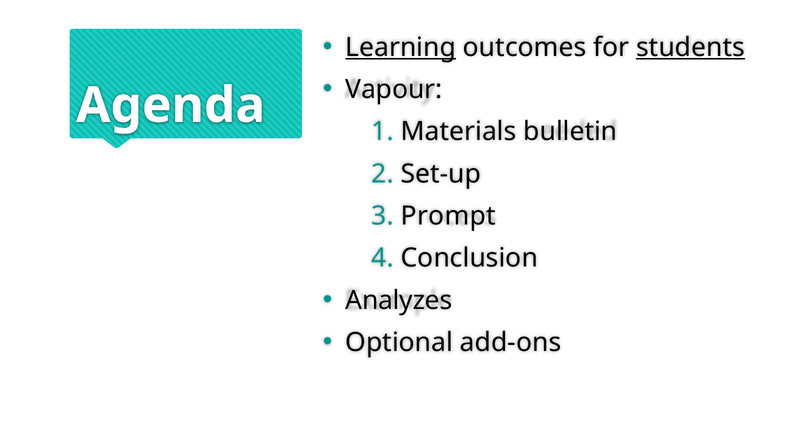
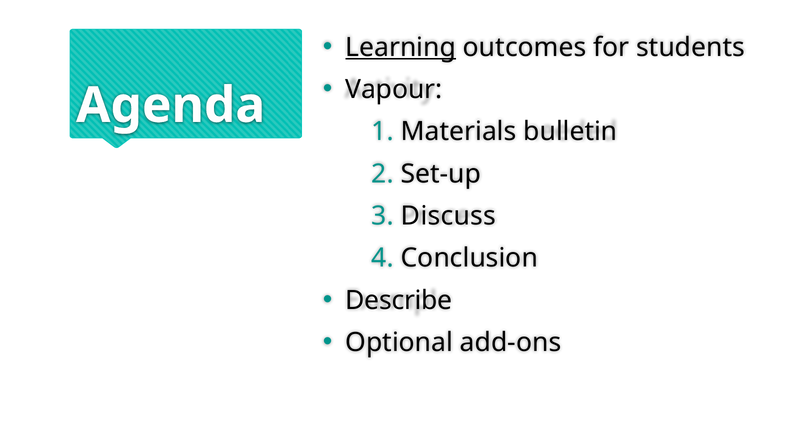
students underline: present -> none
Prompt: Prompt -> Discuss
Analyzes: Analyzes -> Describe
